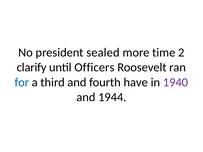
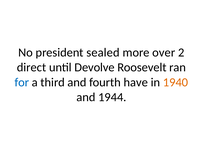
time: time -> over
clarify: clarify -> direct
Officers: Officers -> Devolve
1940 colour: purple -> orange
